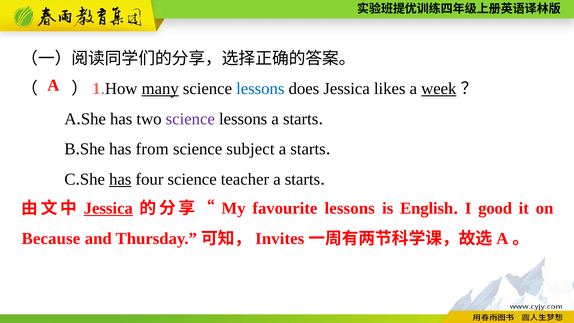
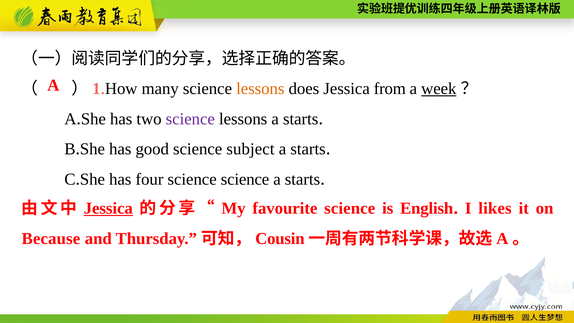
many underline: present -> none
lessons at (260, 89) colour: blue -> orange
likes: likes -> from
from: from -> good
has at (120, 179) underline: present -> none
science teacher: teacher -> science
favourite lessons: lessons -> science
good: good -> likes
Invites: Invites -> Cousin
